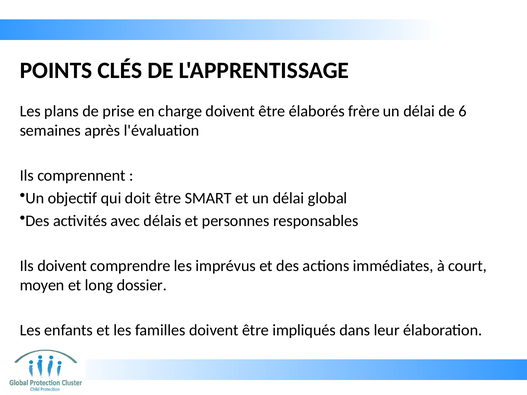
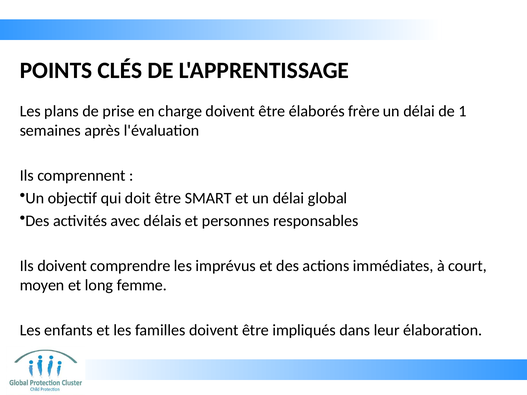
6: 6 -> 1
dossier: dossier -> femme
